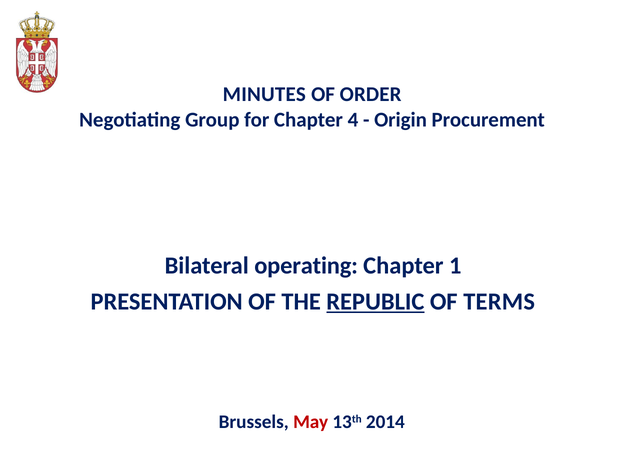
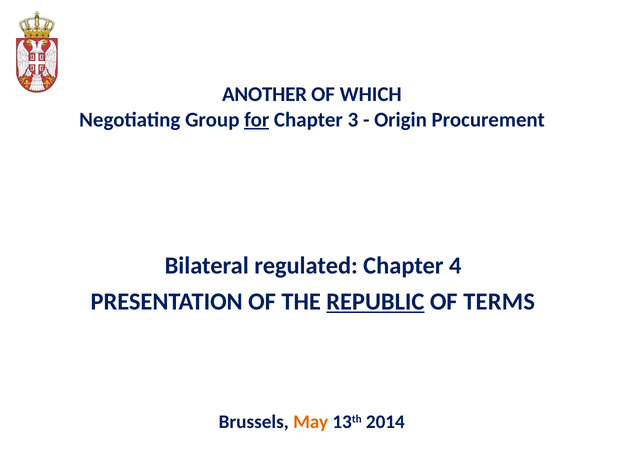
MINUTES: MINUTES -> ANOTHER
ORDER: ORDER -> WHICH
for underline: none -> present
4: 4 -> 3
operating: operating -> regulated
1: 1 -> 4
May colour: red -> orange
